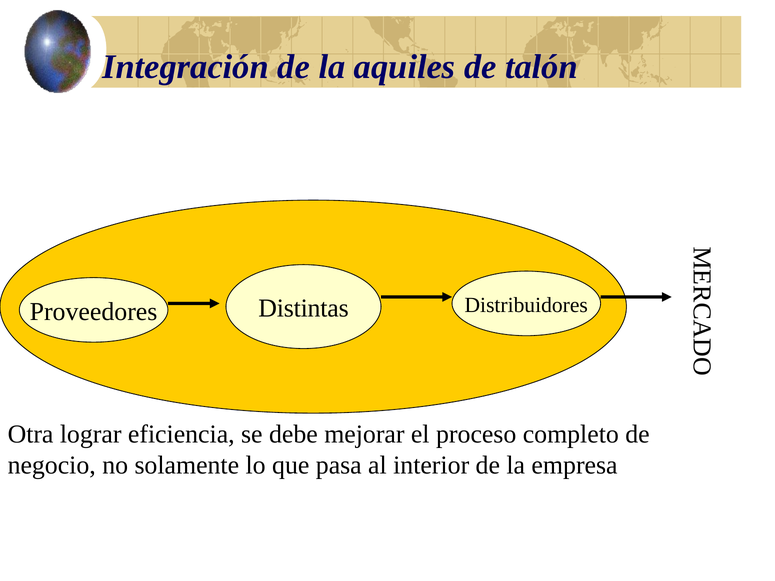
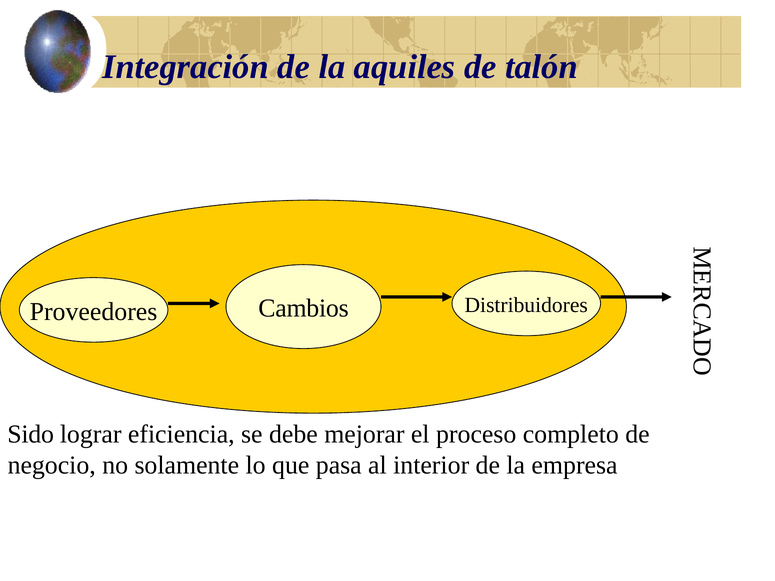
Distintas: Distintas -> Cambios
Otra: Otra -> Sido
